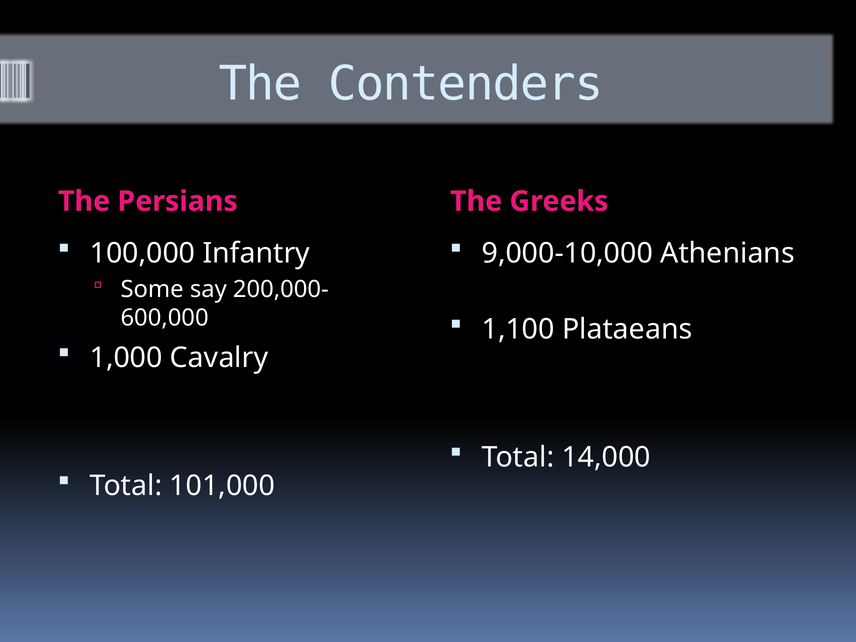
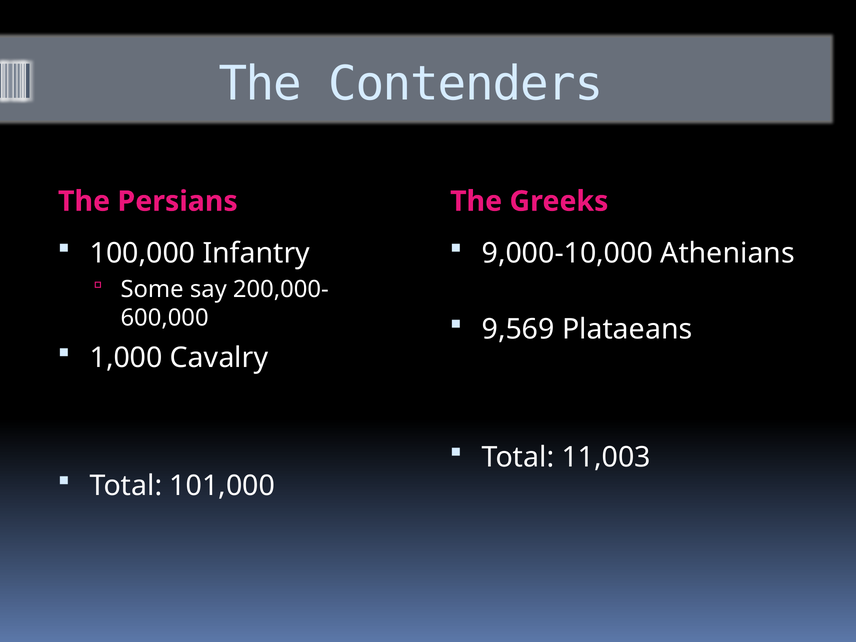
1,100: 1,100 -> 9,569
14,000: 14,000 -> 11,003
